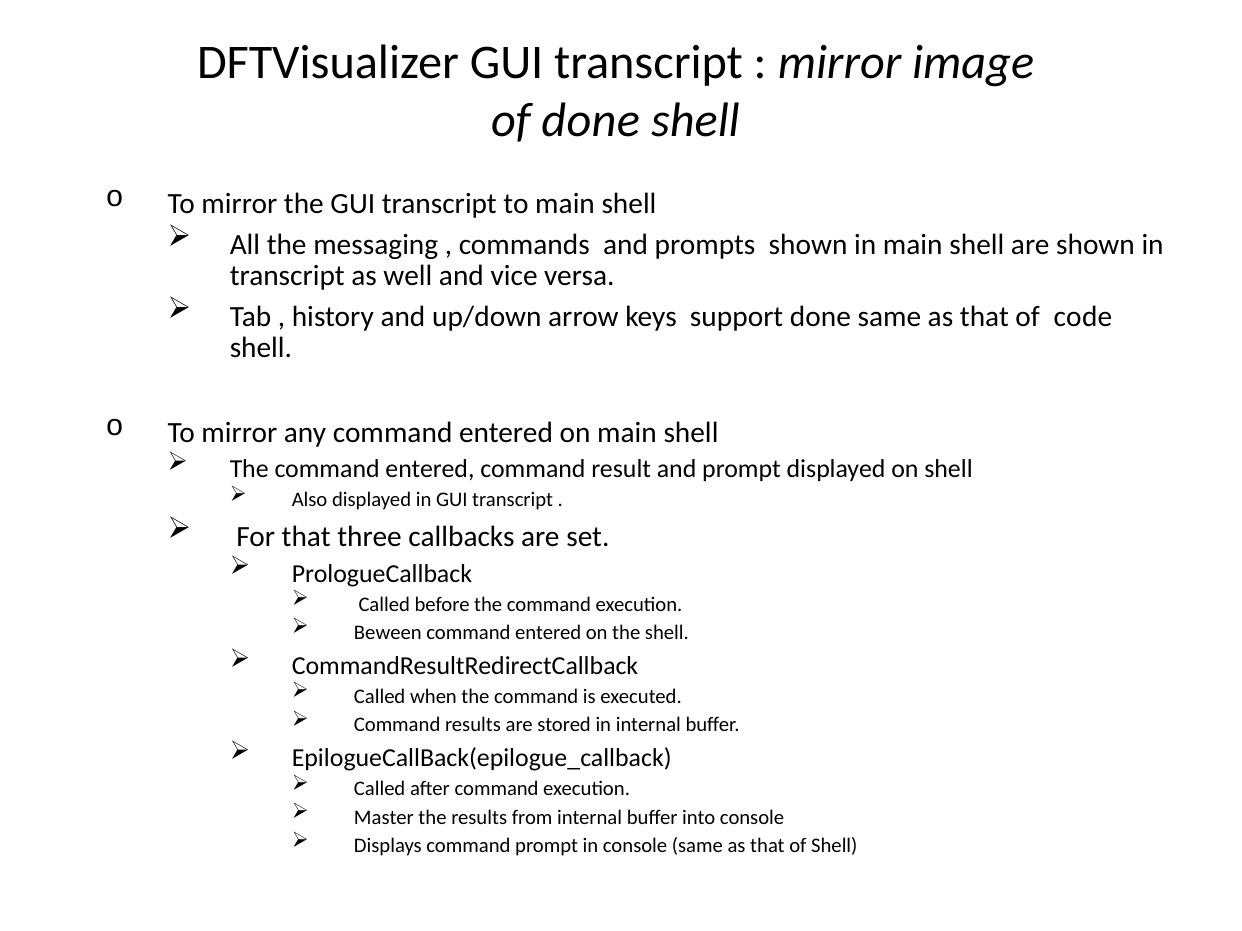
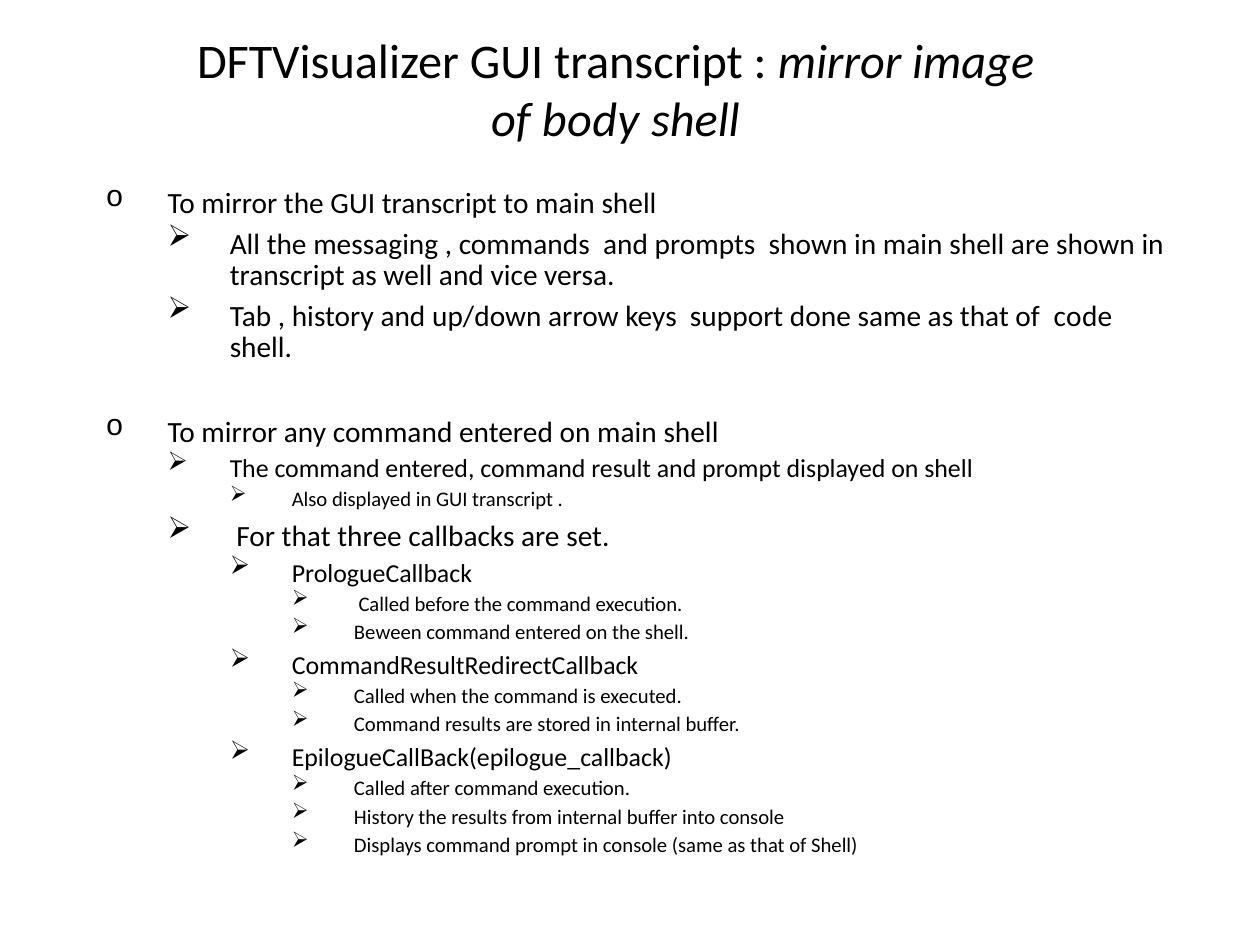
of done: done -> body
Master at (384, 818): Master -> History
